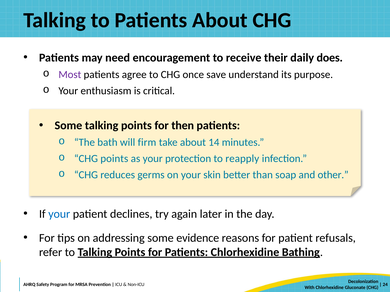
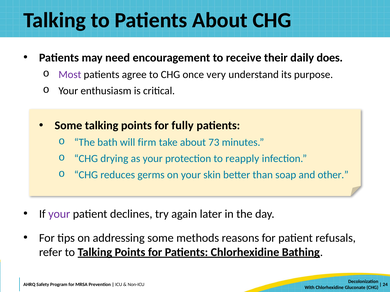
save: save -> very
then: then -> fully
14: 14 -> 73
CHG points: points -> drying
your at (59, 214) colour: blue -> purple
evidence: evidence -> methods
